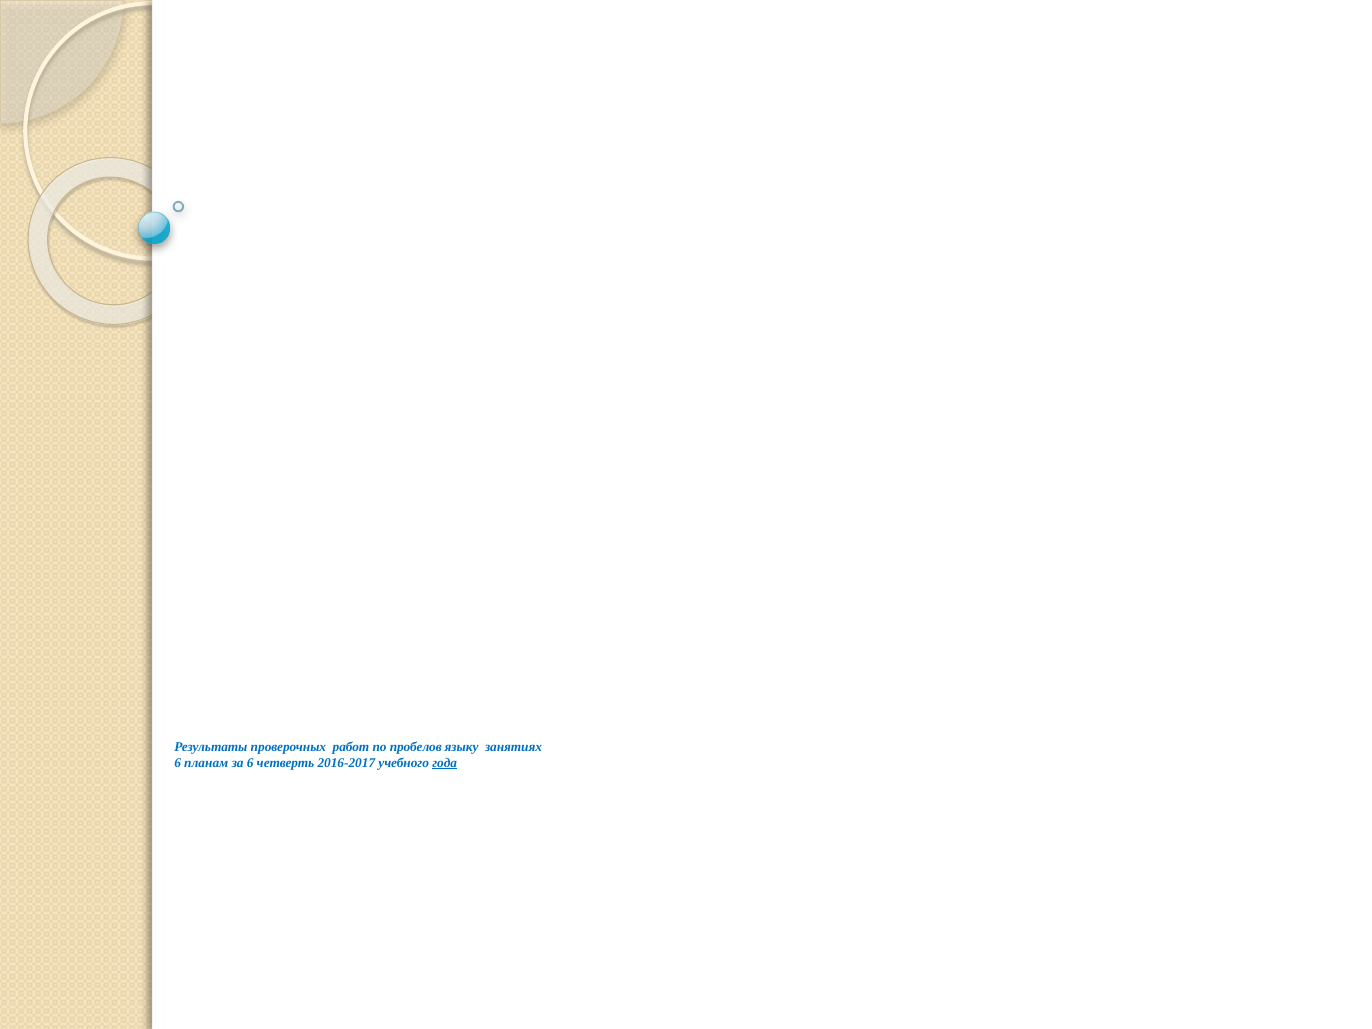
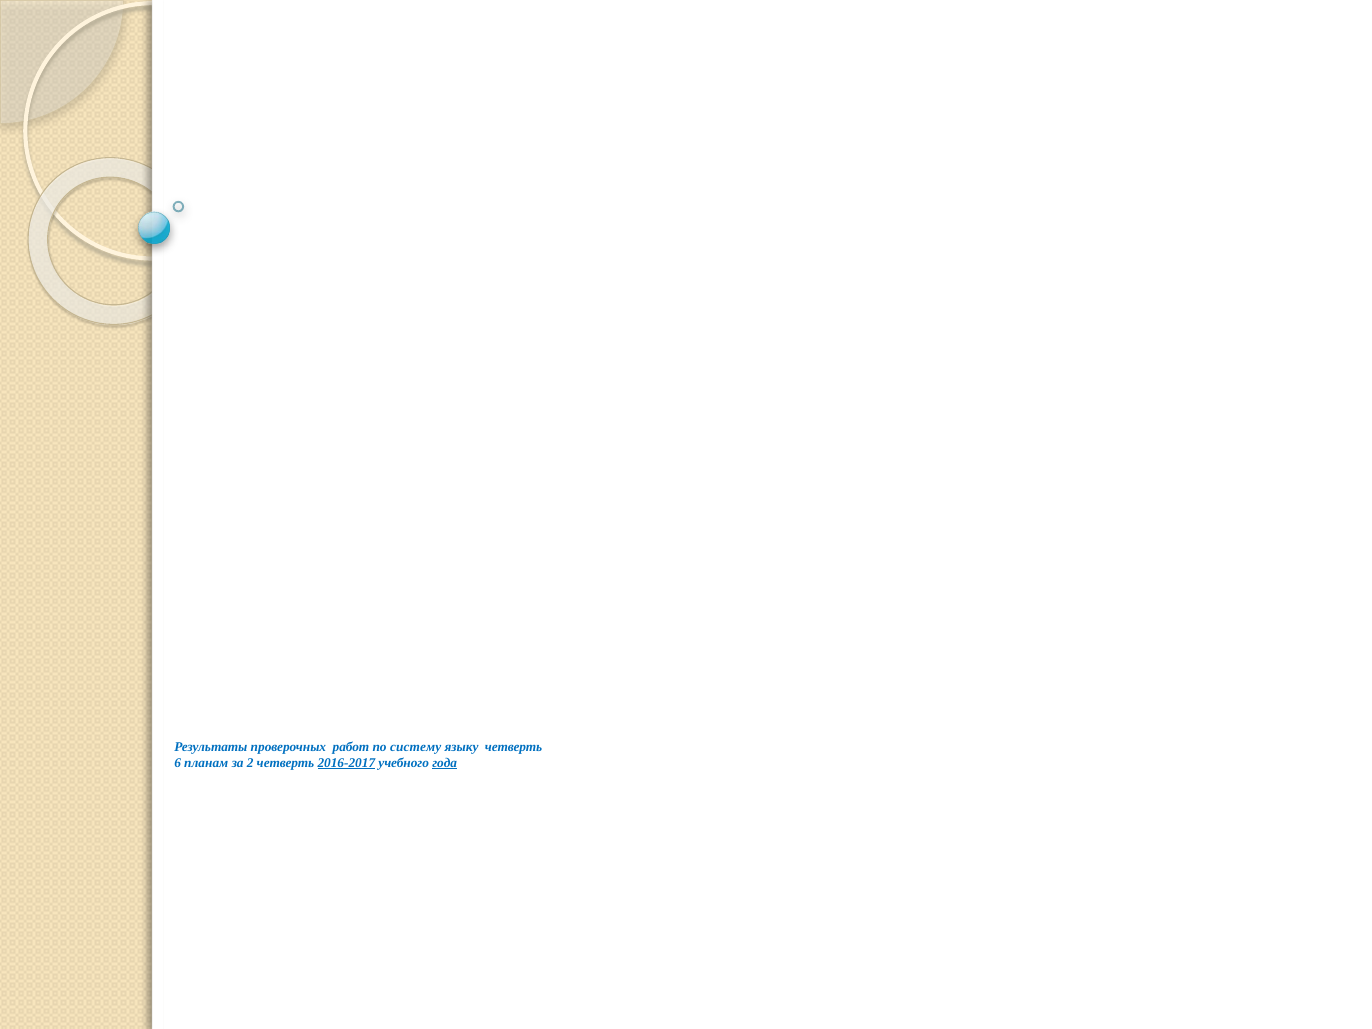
пробелов: пробелов -> систему
языку занятиях: занятиях -> четверть
за 6: 6 -> 2
2016-2017 underline: none -> present
